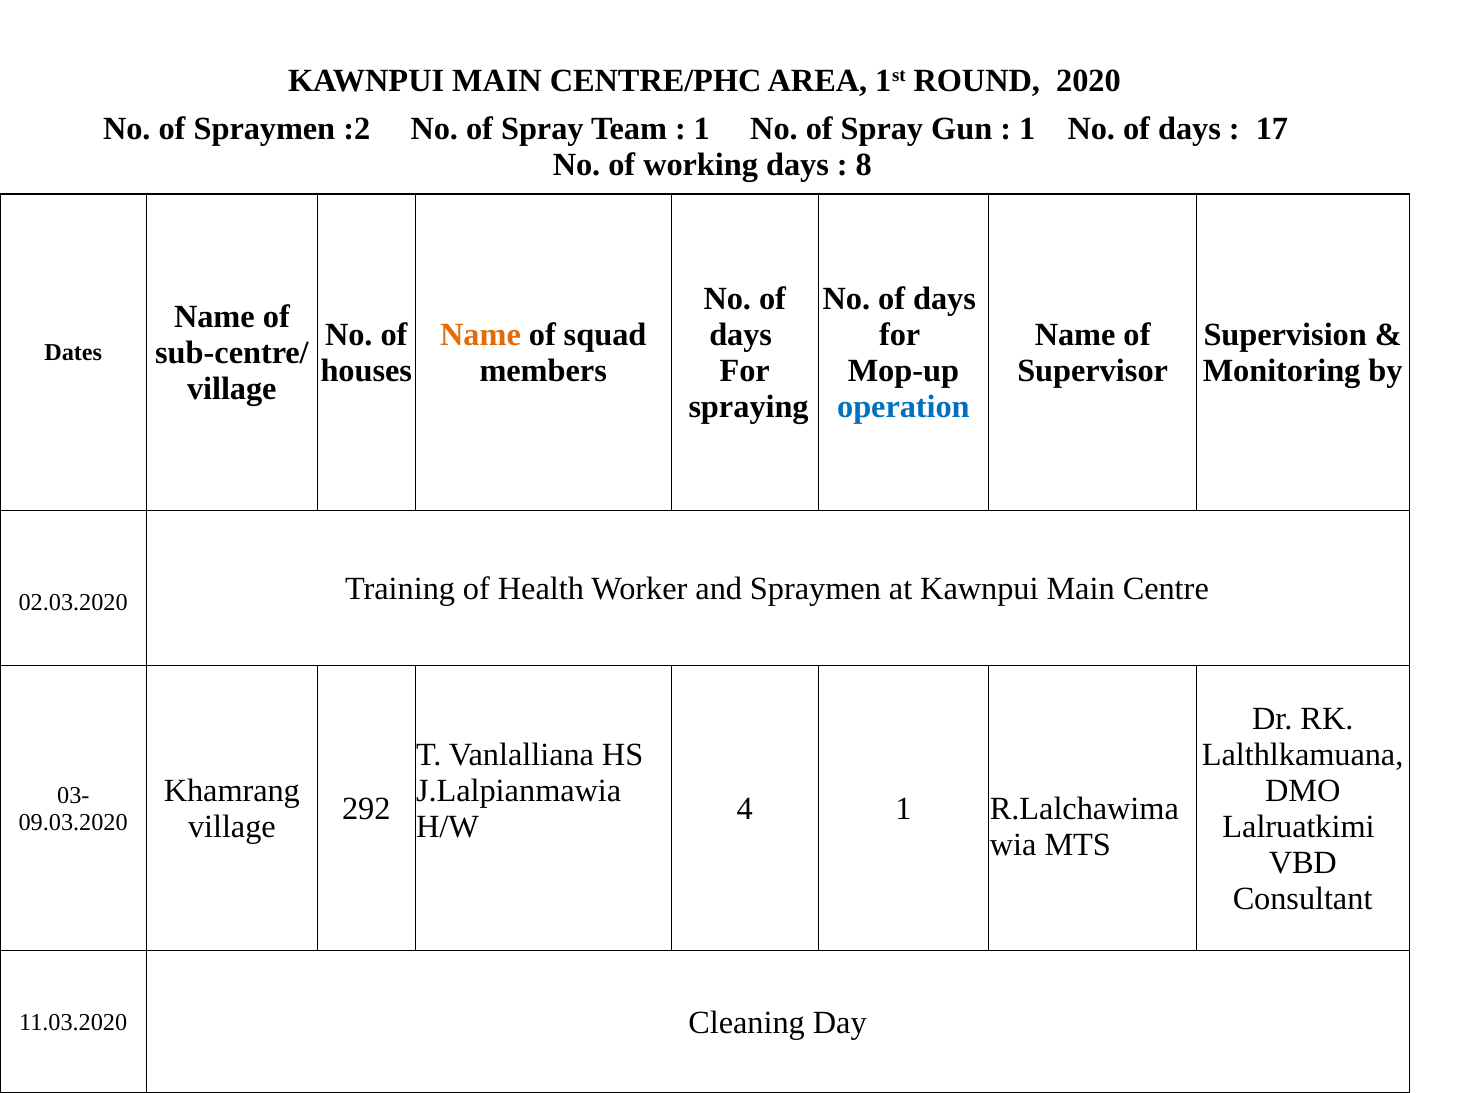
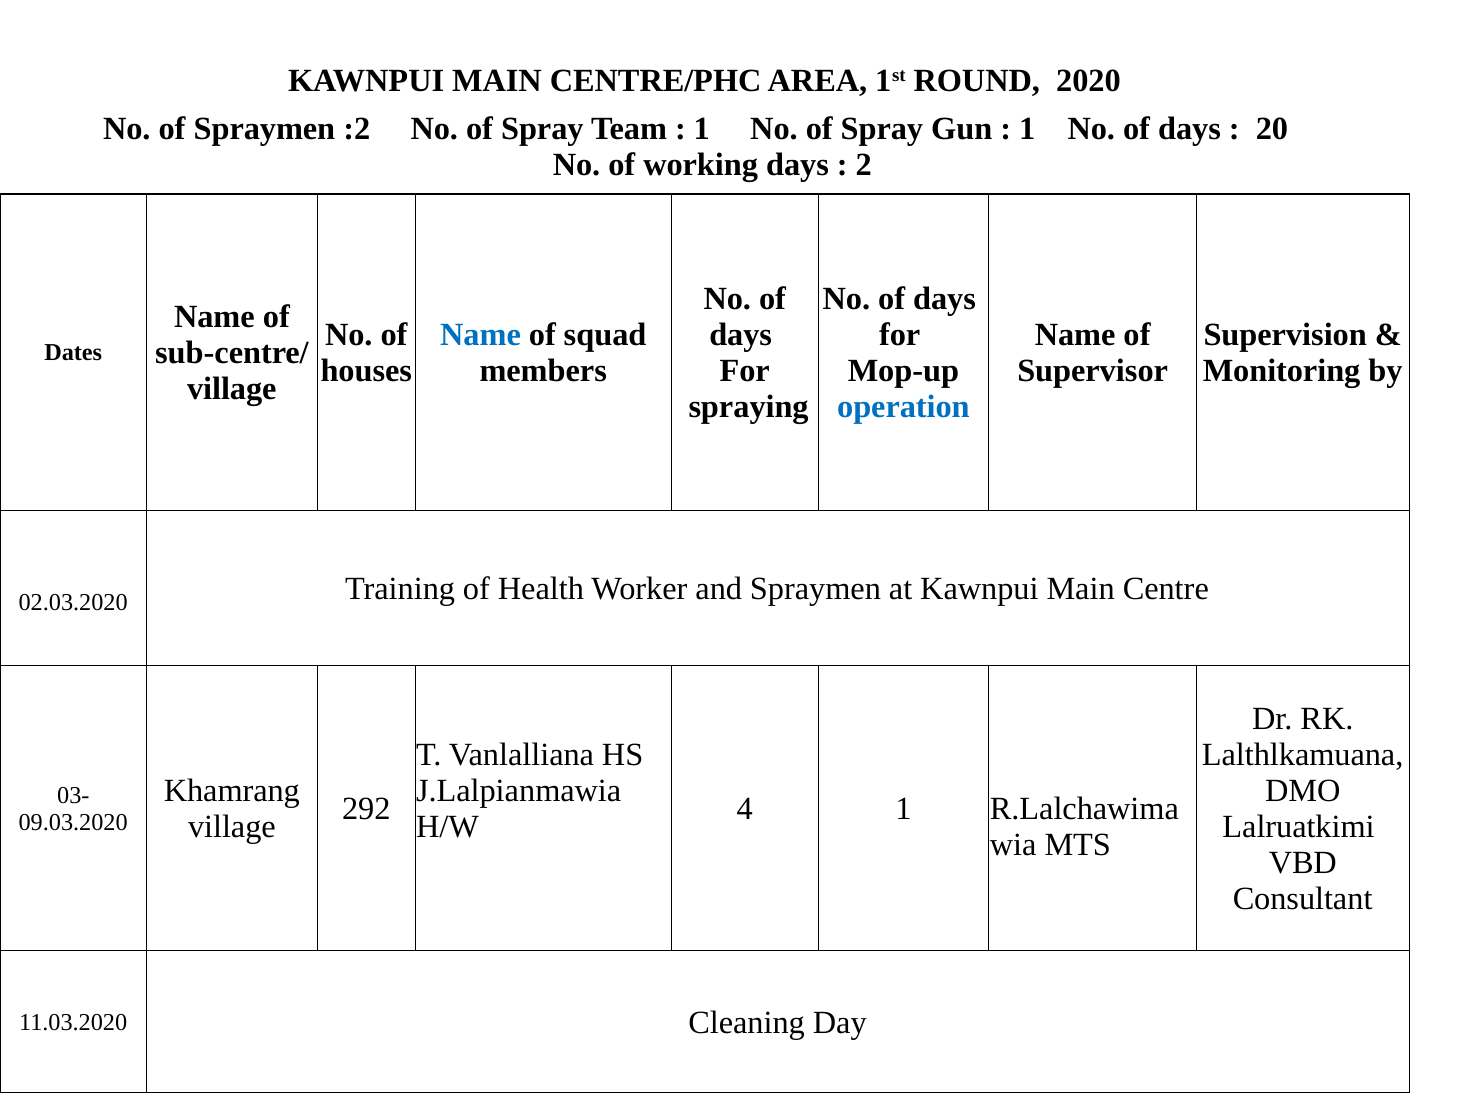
17: 17 -> 20
8: 8 -> 2
Name at (481, 335) colour: orange -> blue
